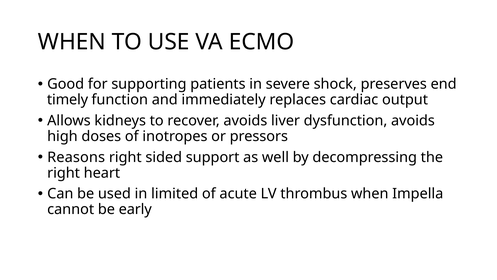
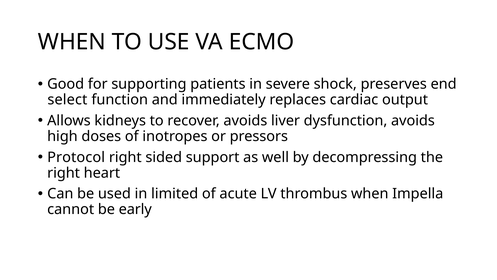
timely: timely -> select
Reasons: Reasons -> Protocol
